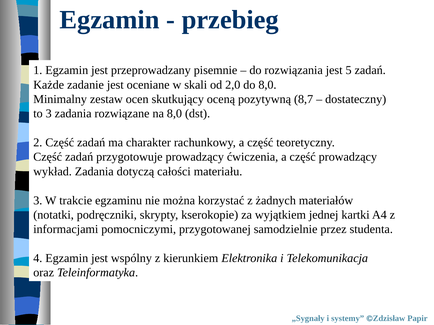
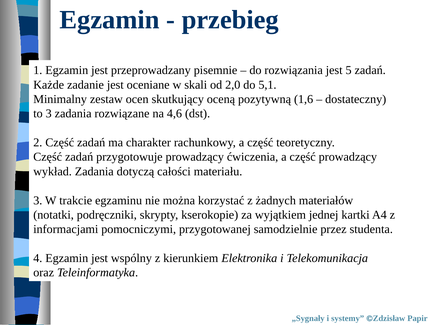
do 8,0: 8,0 -> 5,1
8,7: 8,7 -> 1,6
na 8,0: 8,0 -> 4,6
